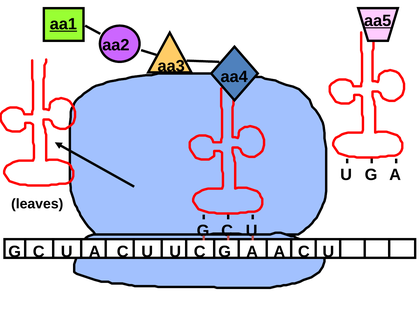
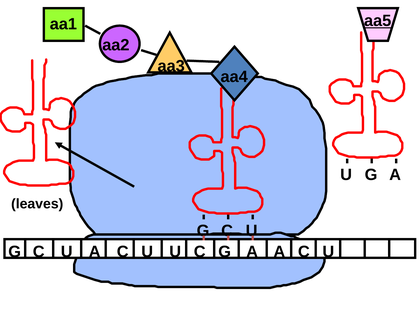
aa1 underline: present -> none
